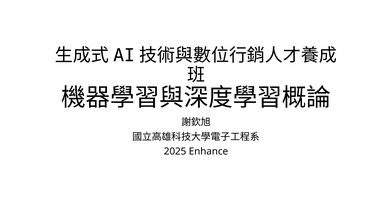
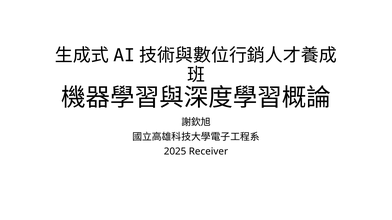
Enhance: Enhance -> Receiver
